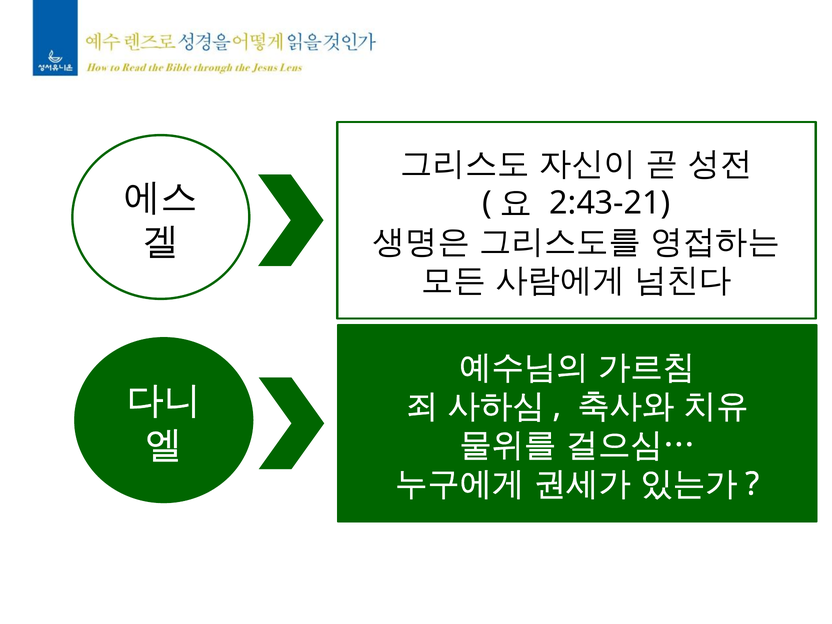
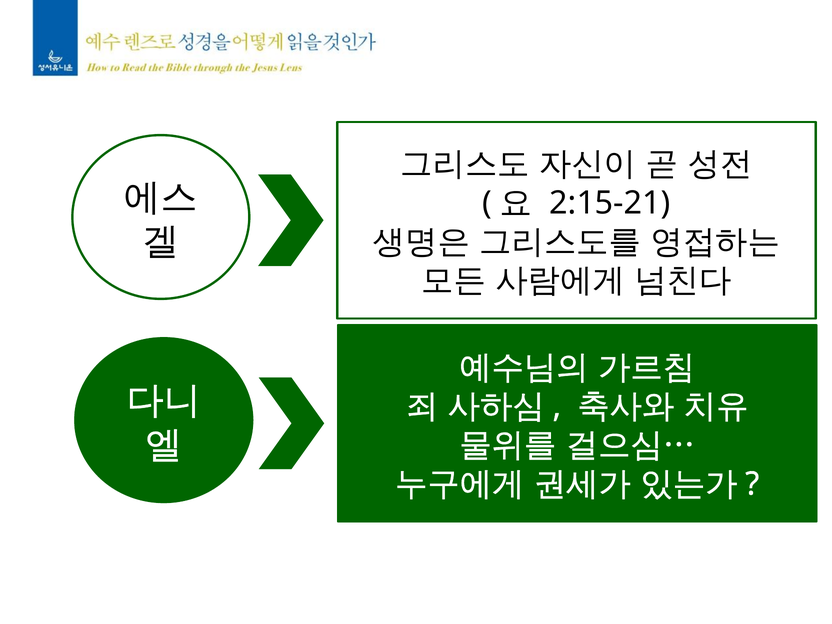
2:43-21: 2:43-21 -> 2:15-21
